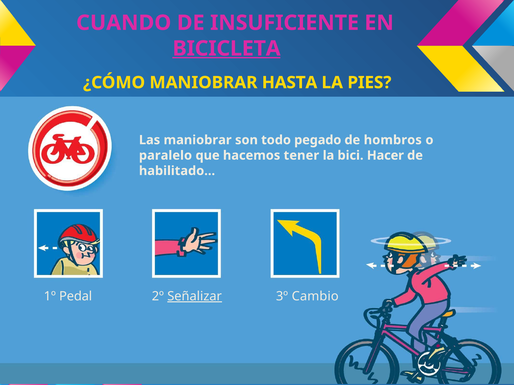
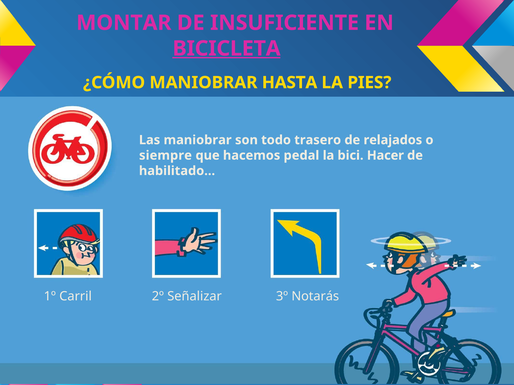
CUANDO: CUANDO -> MONTAR
pegado: pegado -> trasero
hombros: hombros -> relajados
paralelo: paralelo -> siempre
tener: tener -> pedal
Pedal: Pedal -> Carril
Señalizar underline: present -> none
Cambio: Cambio -> Notarás
